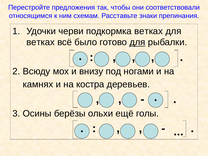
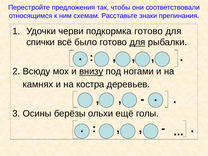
подкормка ветках: ветках -> готово
ветках at (41, 42): ветках -> спички
внизу underline: none -> present
